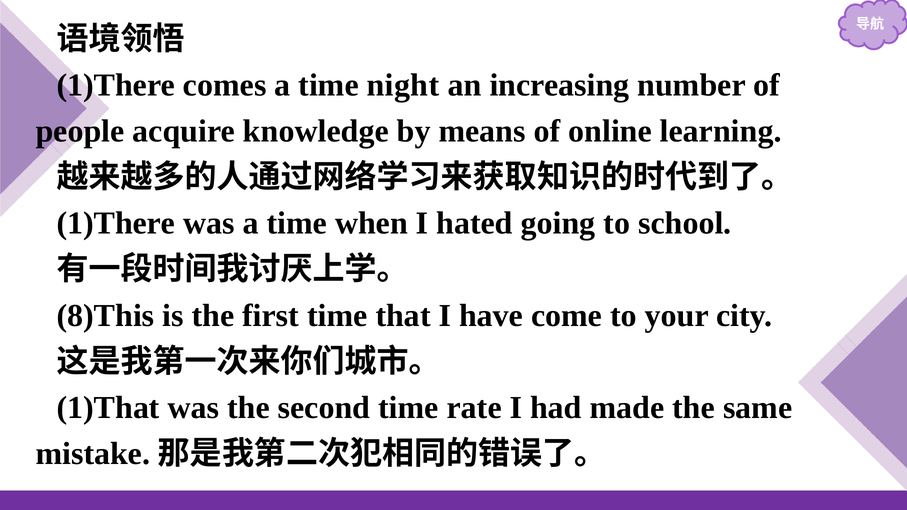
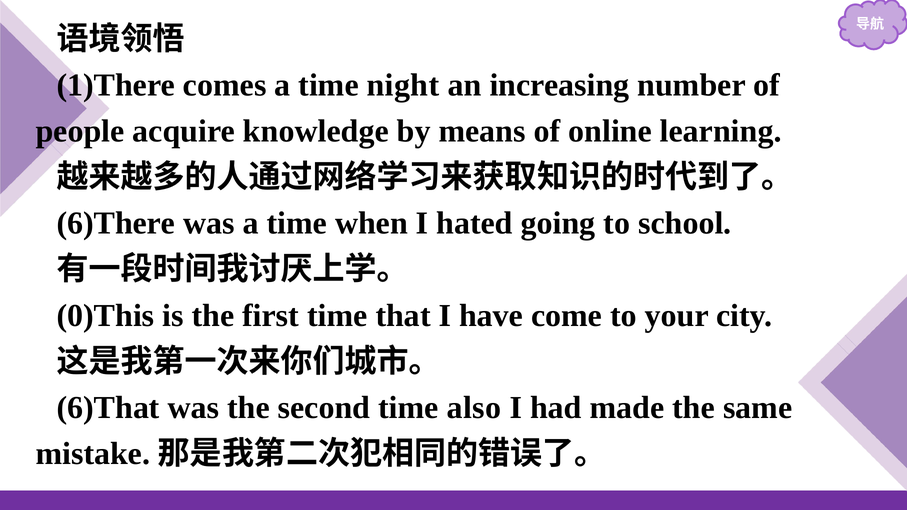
1)There at (116, 223): 1)There -> 6)There
8)This: 8)This -> 0)This
1)That: 1)That -> 6)That
rate: rate -> also
